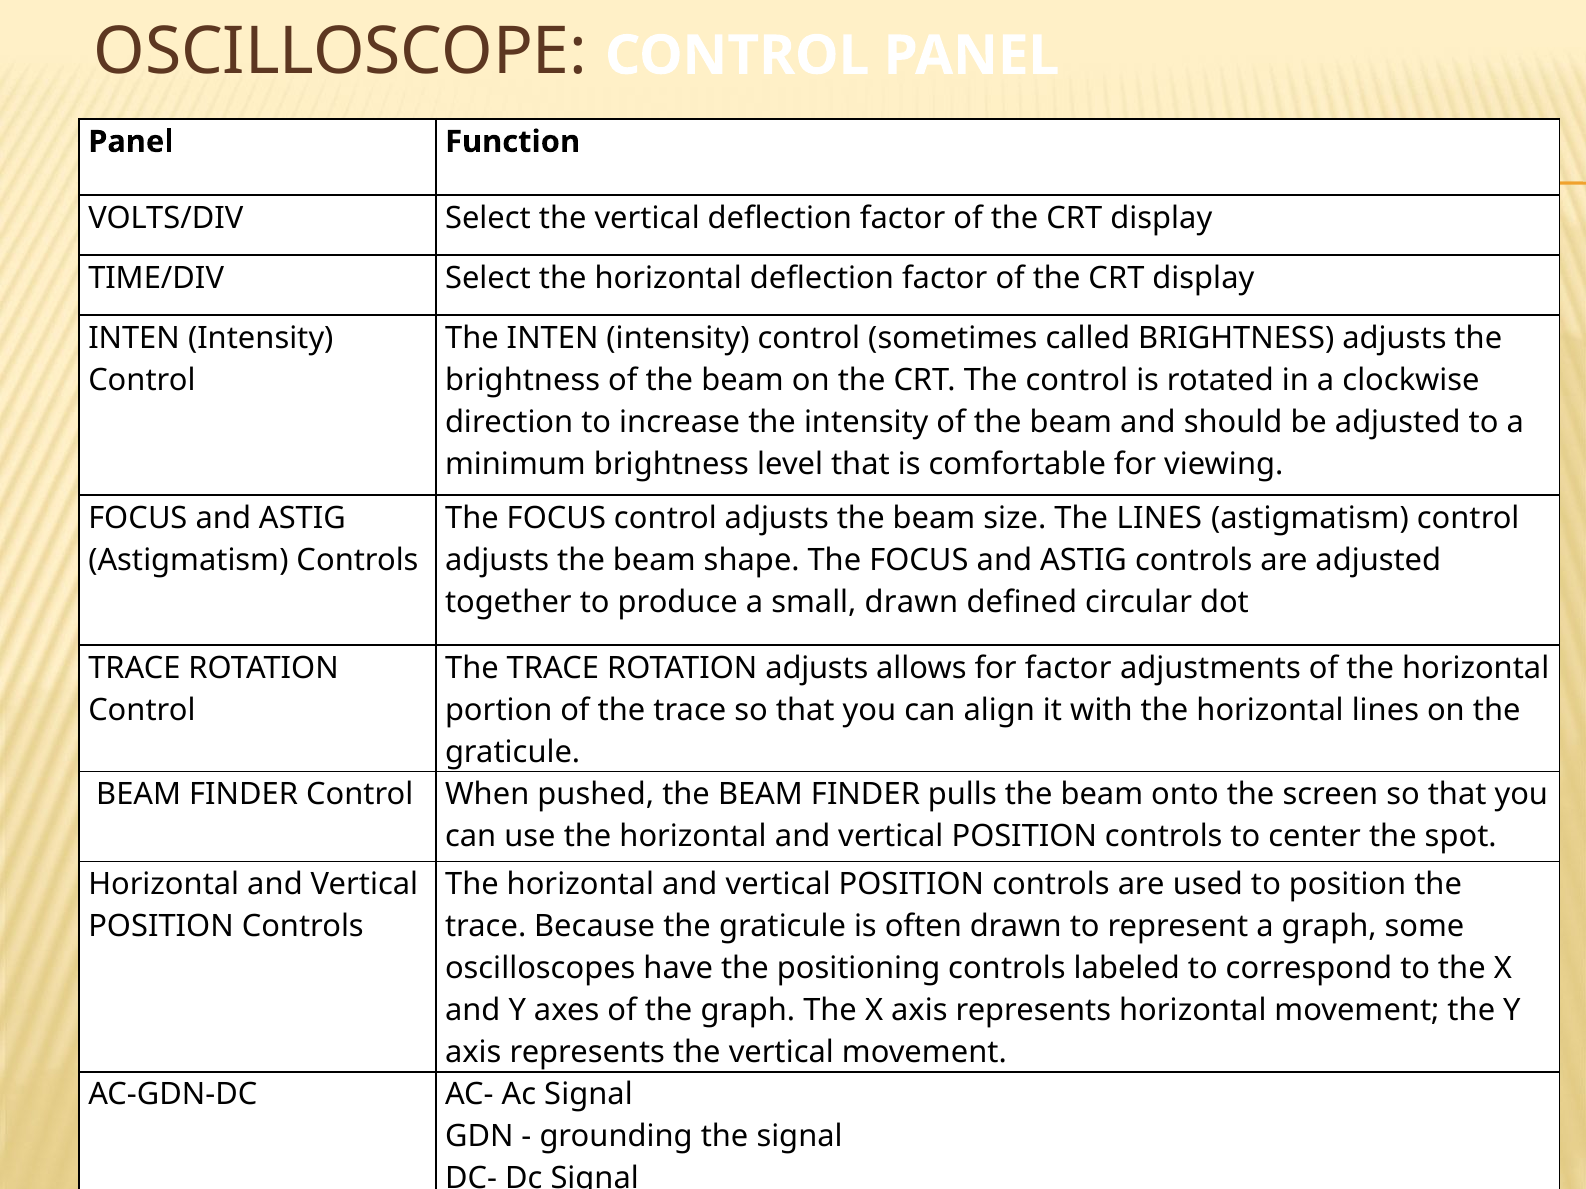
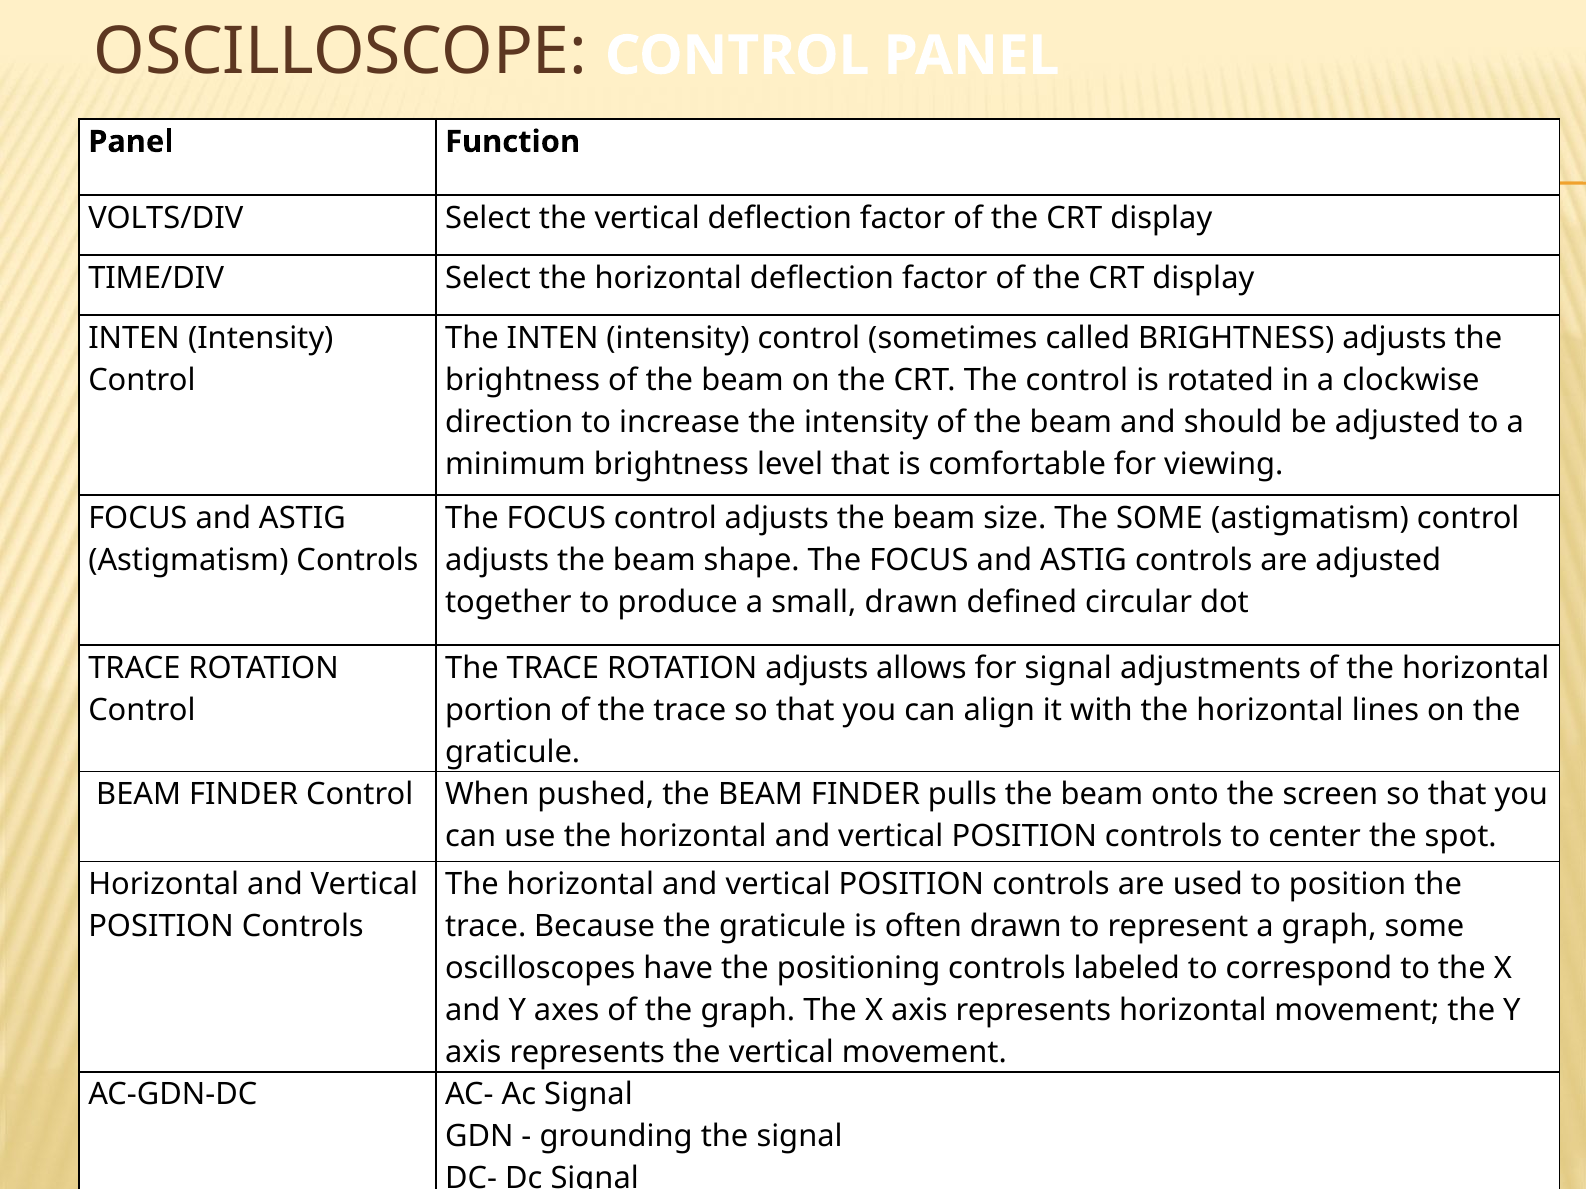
The LINES: LINES -> SOME
for factor: factor -> signal
